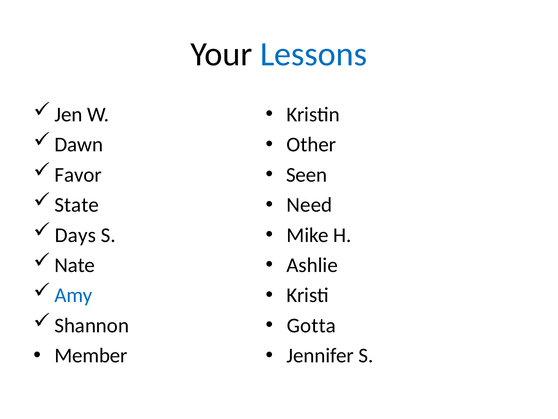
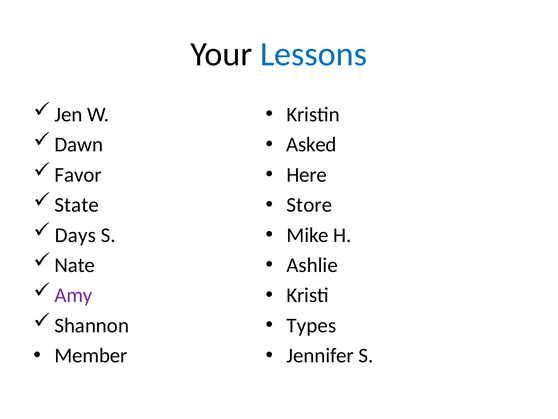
Other: Other -> Asked
Seen: Seen -> Here
Need: Need -> Store
Amy colour: blue -> purple
Gotta: Gotta -> Types
